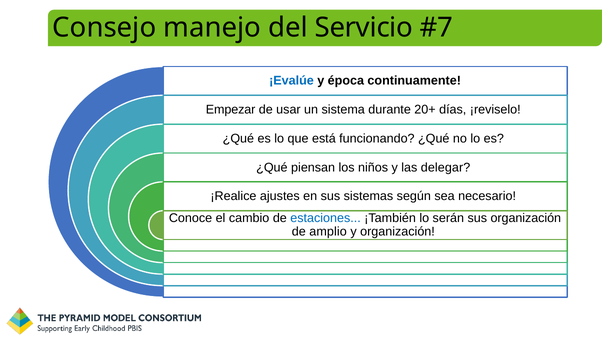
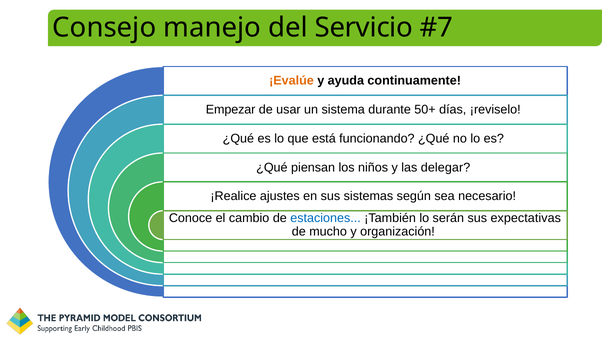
¡Evalúe colour: blue -> orange
época: época -> ayuda
20+: 20+ -> 50+
sus organización: organización -> expectativas
amplio: amplio -> mucho
